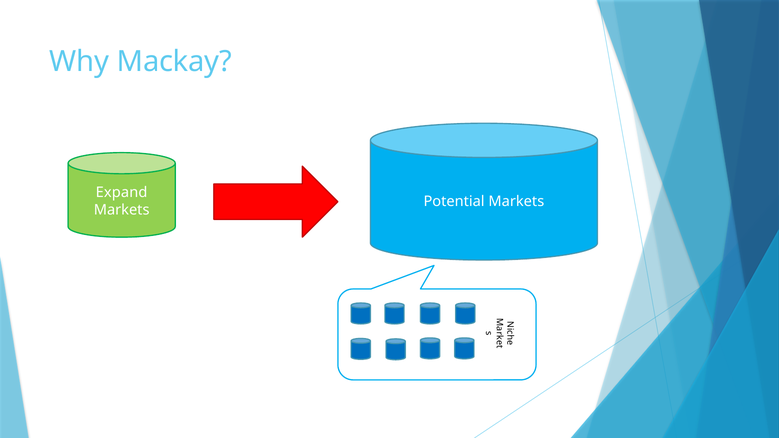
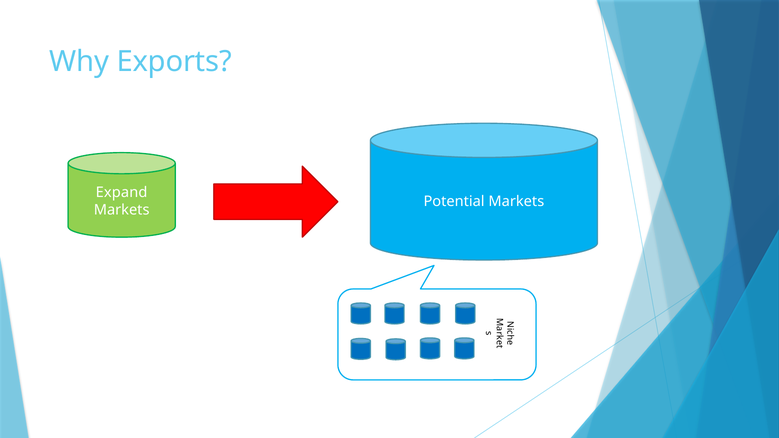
Mackay: Mackay -> Exports
